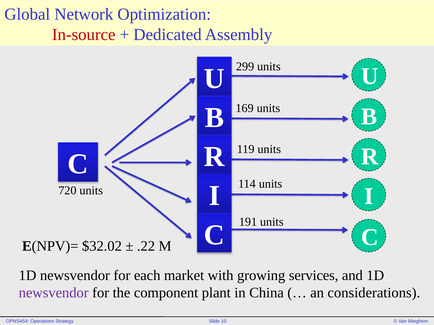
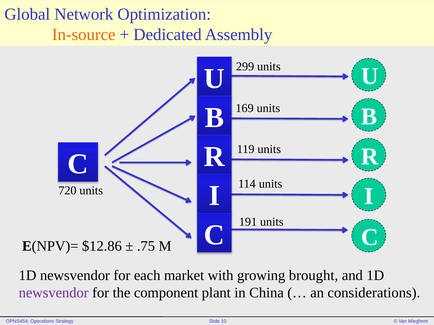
In-source colour: red -> orange
$32.02: $32.02 -> $12.86
.22: .22 -> .75
services: services -> brought
